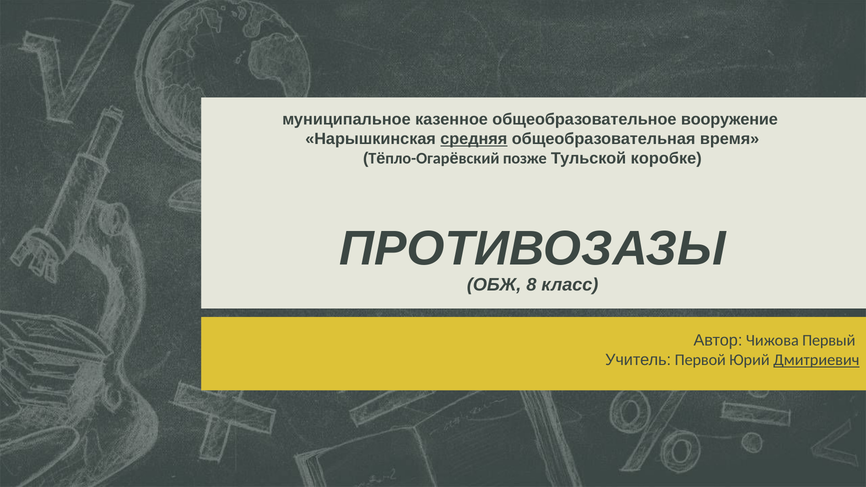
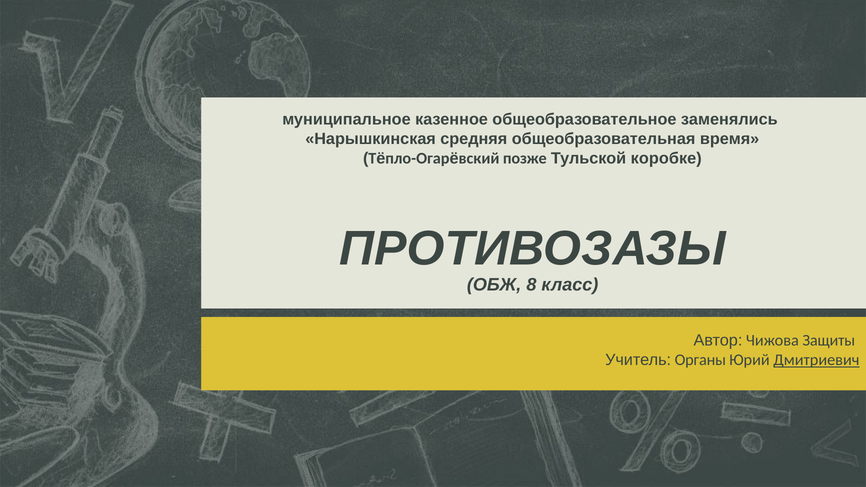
вооружение: вооружение -> заменялись
средняя underline: present -> none
Первый: Первый -> Защиты
Первой: Первой -> Органы
